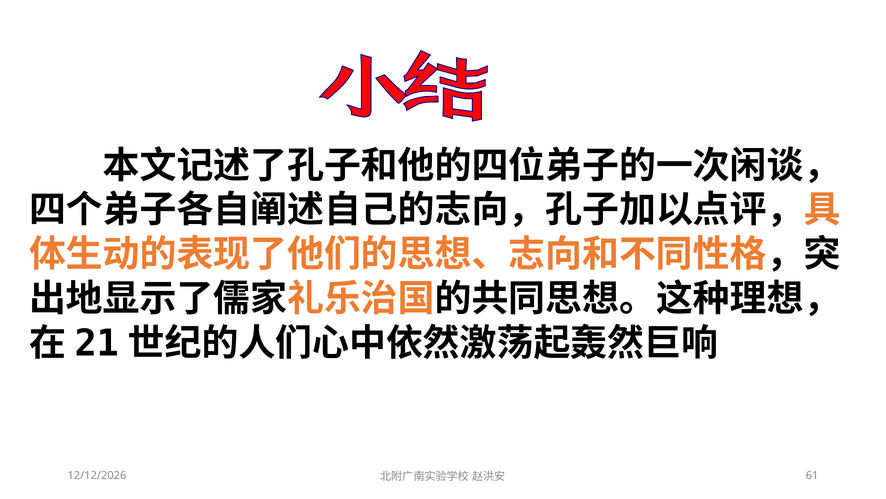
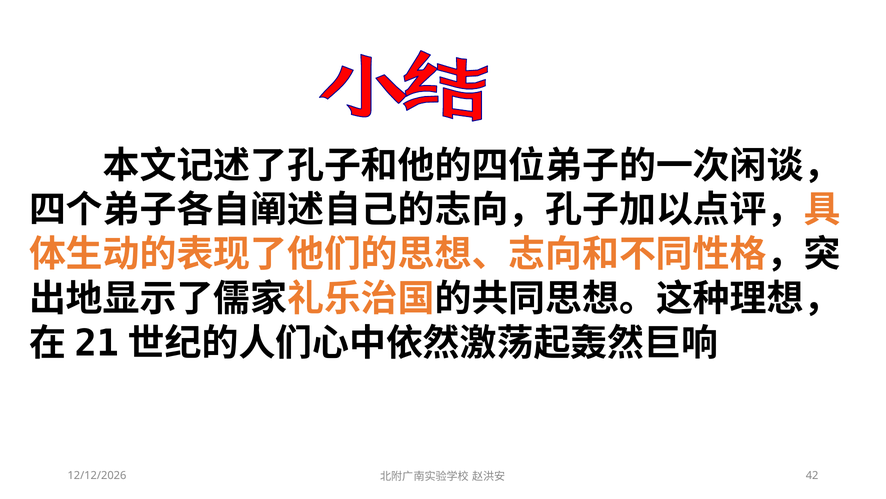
61: 61 -> 42
